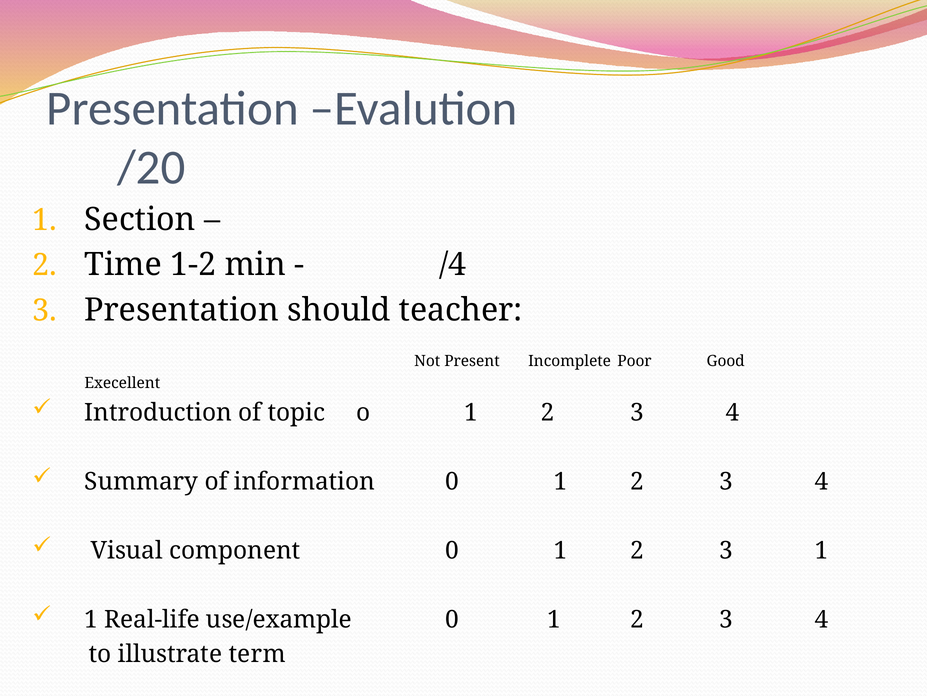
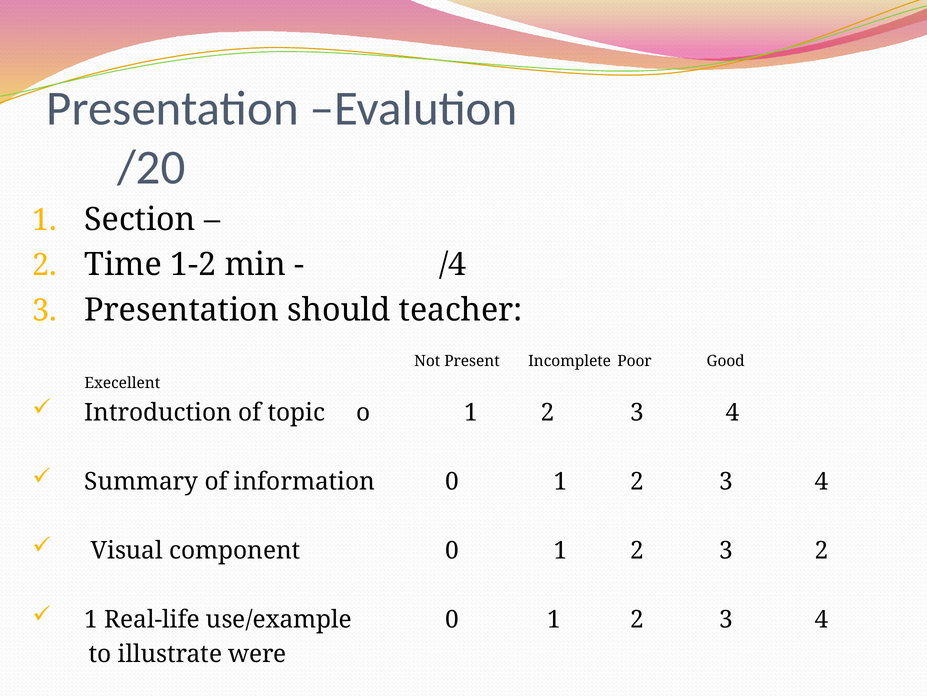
3 1: 1 -> 2
term: term -> were
